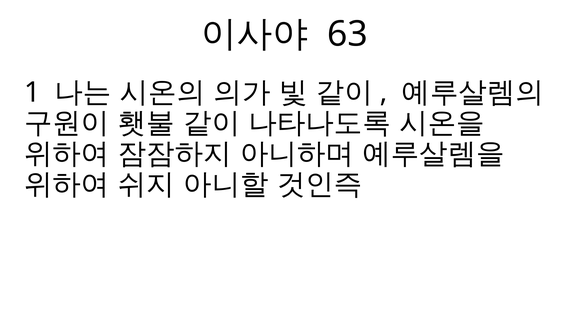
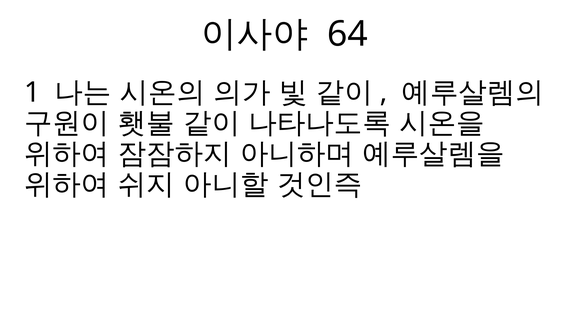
63: 63 -> 64
